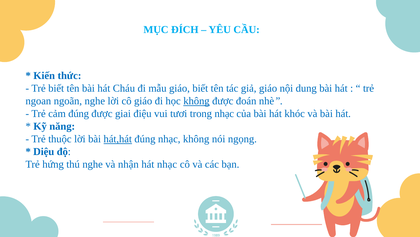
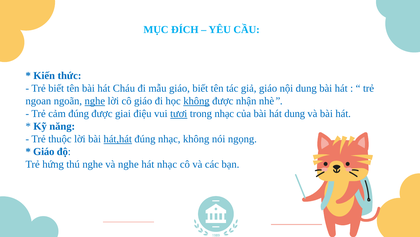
nghe at (95, 101) underline: none -> present
đoán: đoán -> nhận
tươi underline: none -> present
hát khóc: khóc -> dung
Diệu at (44, 151): Diệu -> Giáo
và nhận: nhận -> nghe
